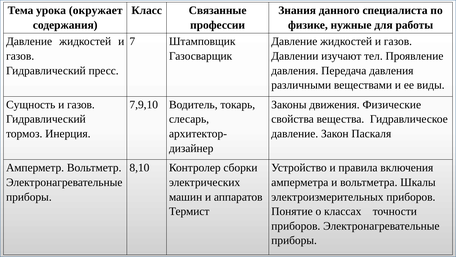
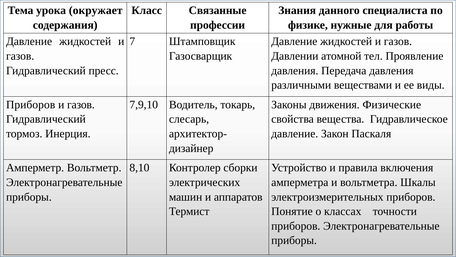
изучают: изучают -> атомной
Сущность at (31, 105): Сущность -> Приборов
